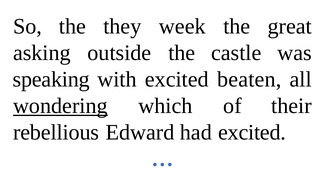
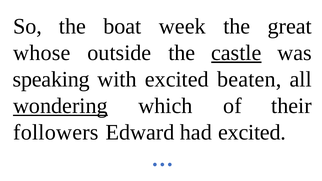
they: they -> boat
asking: asking -> whose
castle underline: none -> present
rebellious: rebellious -> followers
